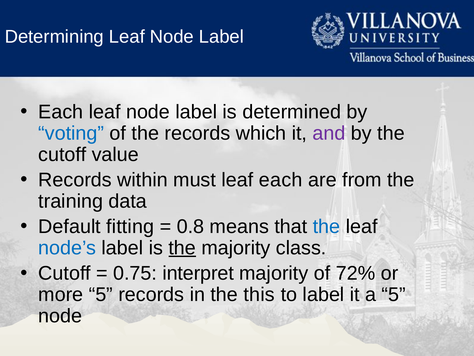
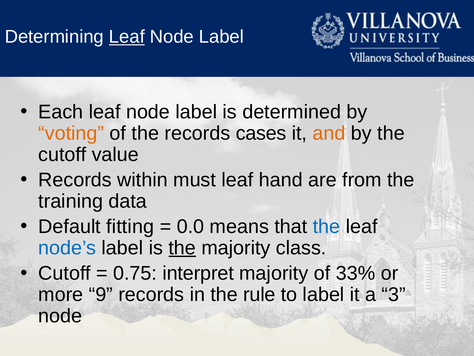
Leaf at (127, 37) underline: none -> present
voting colour: blue -> orange
which: which -> cases
and colour: purple -> orange
leaf each: each -> hand
0.8: 0.8 -> 0.0
72%: 72% -> 33%
more 5: 5 -> 9
this: this -> rule
a 5: 5 -> 3
